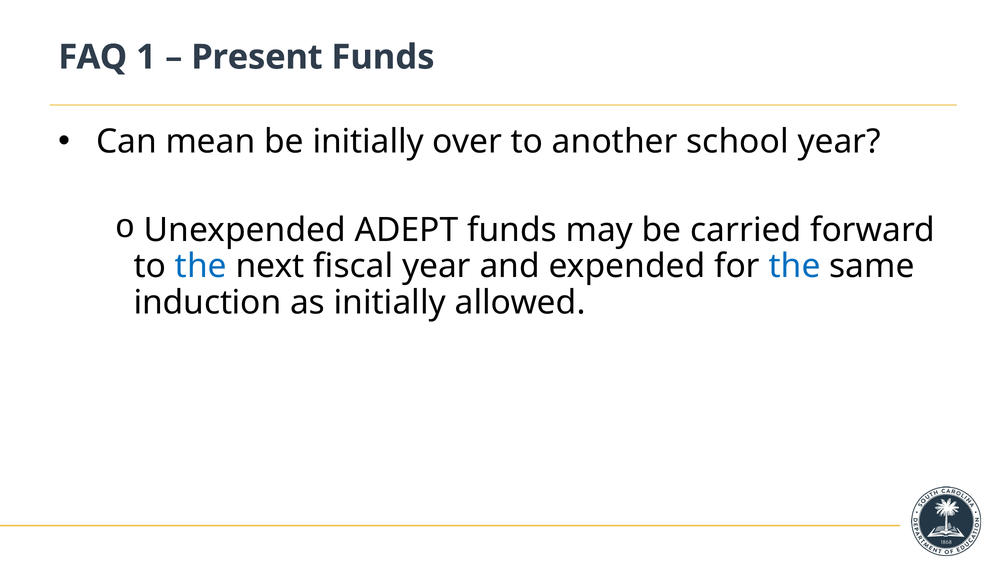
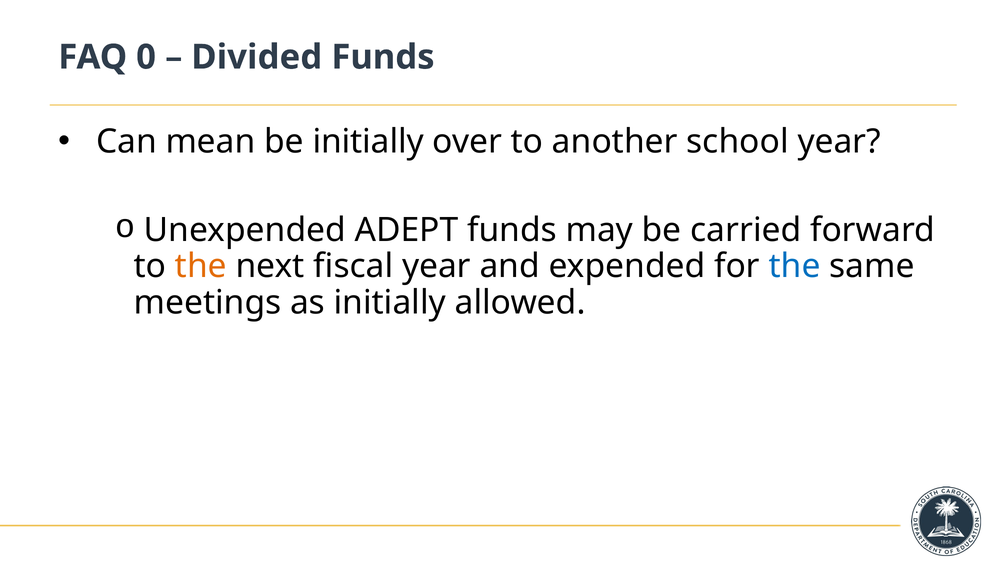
1: 1 -> 0
Present: Present -> Divided
the at (201, 266) colour: blue -> orange
induction: induction -> meetings
